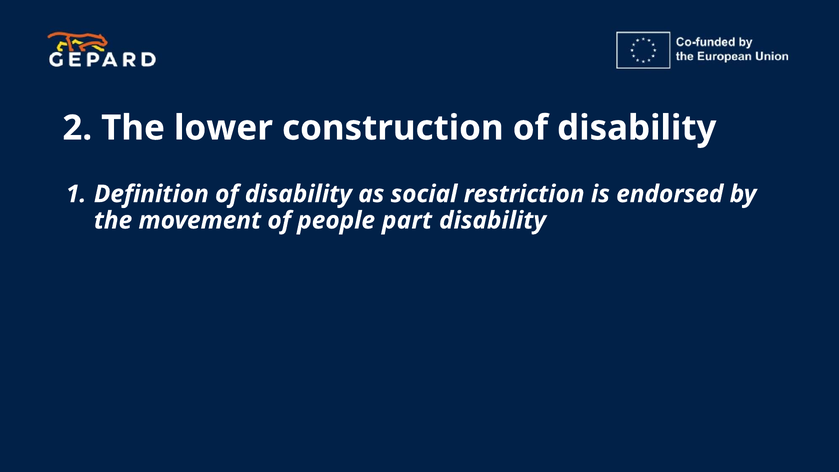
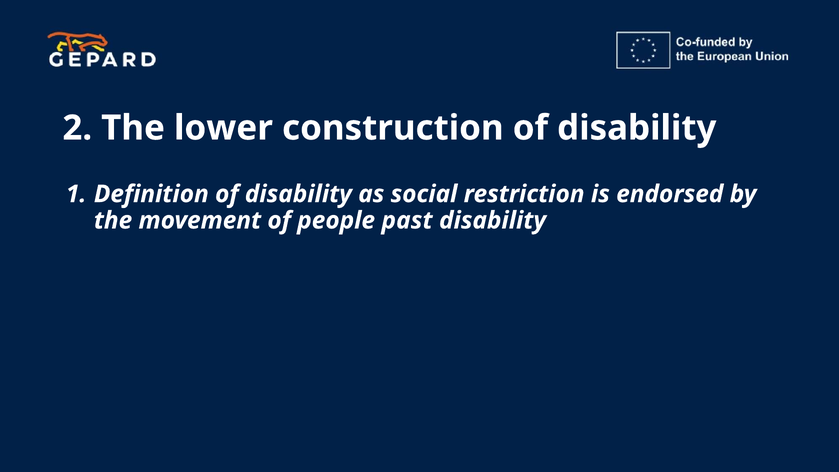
part: part -> past
